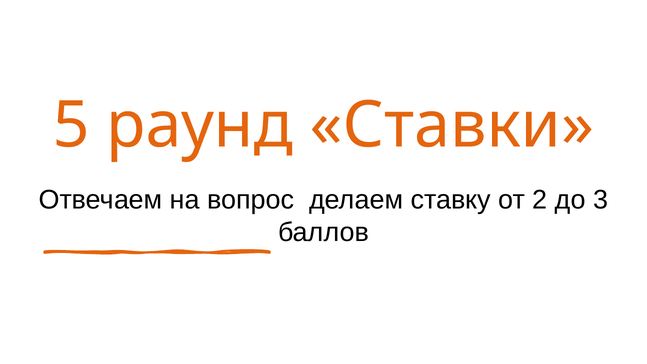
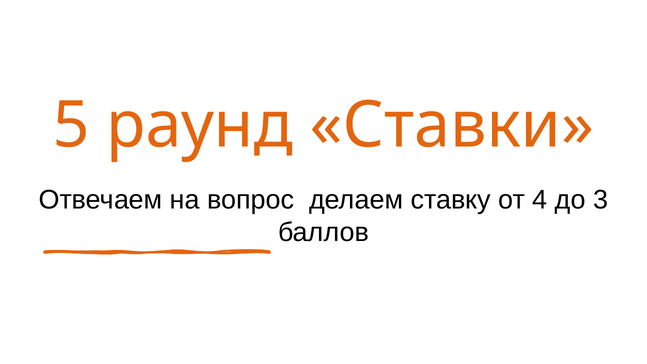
2: 2 -> 4
